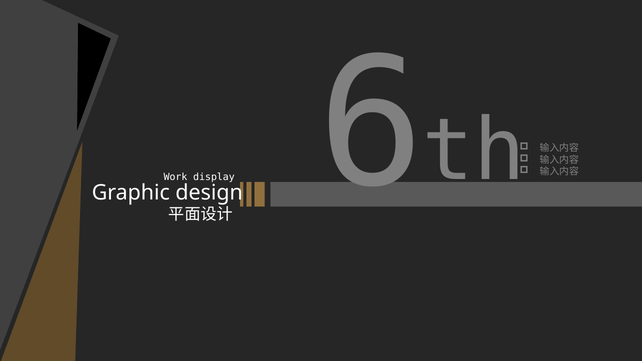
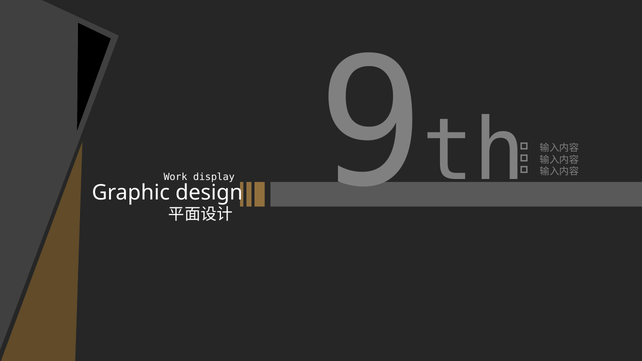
6: 6 -> 9
